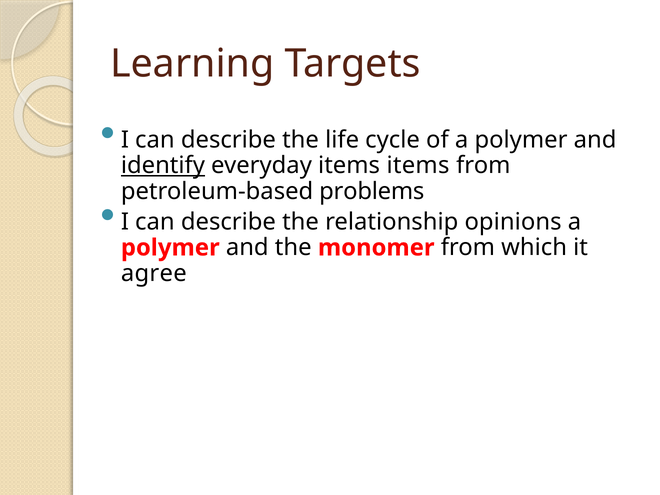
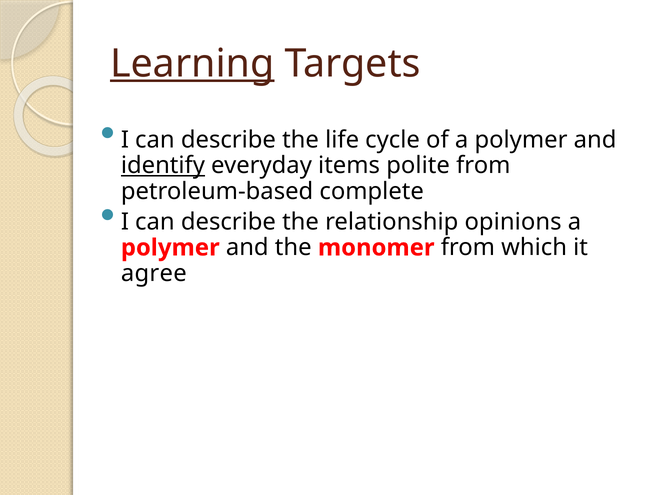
Learning underline: none -> present
items items: items -> polite
problems: problems -> complete
